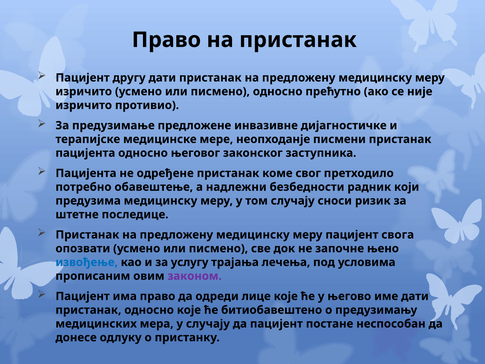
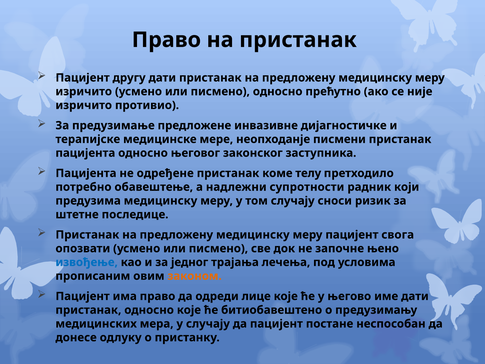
свог: свог -> телу
безбедности: безбедности -> супротности
услугу: услугу -> једног
законом colour: purple -> orange
